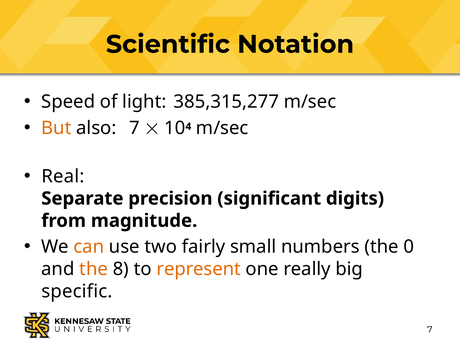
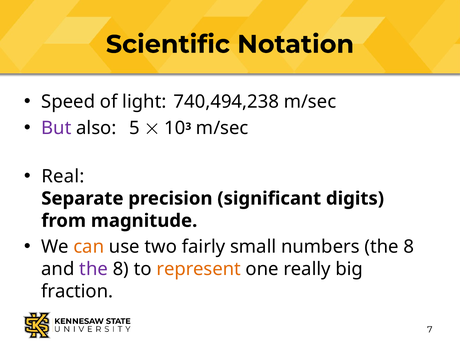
385,315,277: 385,315,277 -> 740,494,238
But colour: orange -> purple
also 7: 7 -> 5
4: 4 -> 3
numbers the 0: 0 -> 8
the at (94, 269) colour: orange -> purple
specific: specific -> fraction
